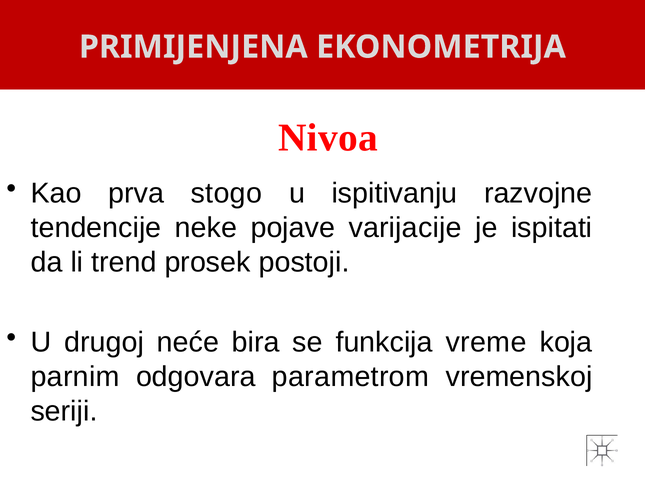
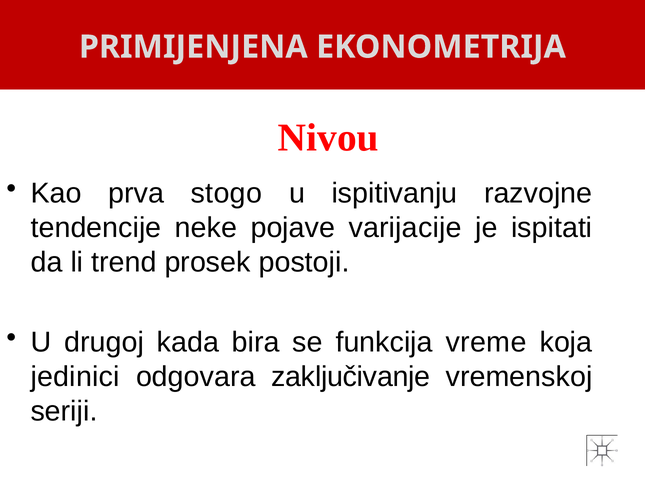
Nivoa: Nivoa -> Nivou
neće: neće -> kada
parnim: parnim -> jedinici
parametrom: parametrom -> zaključivanje
